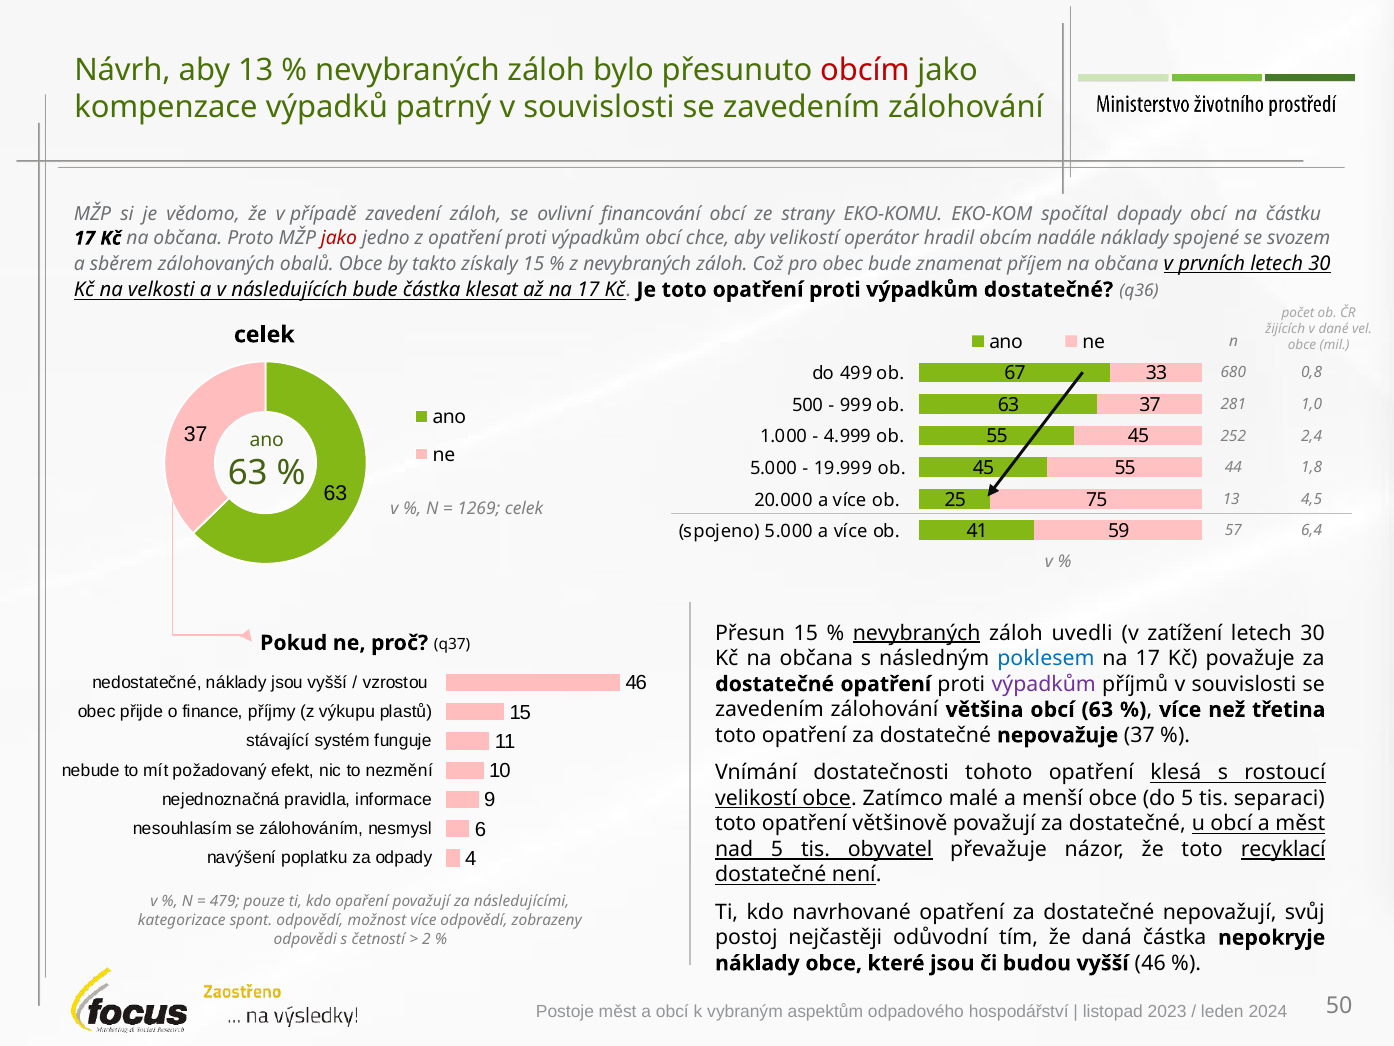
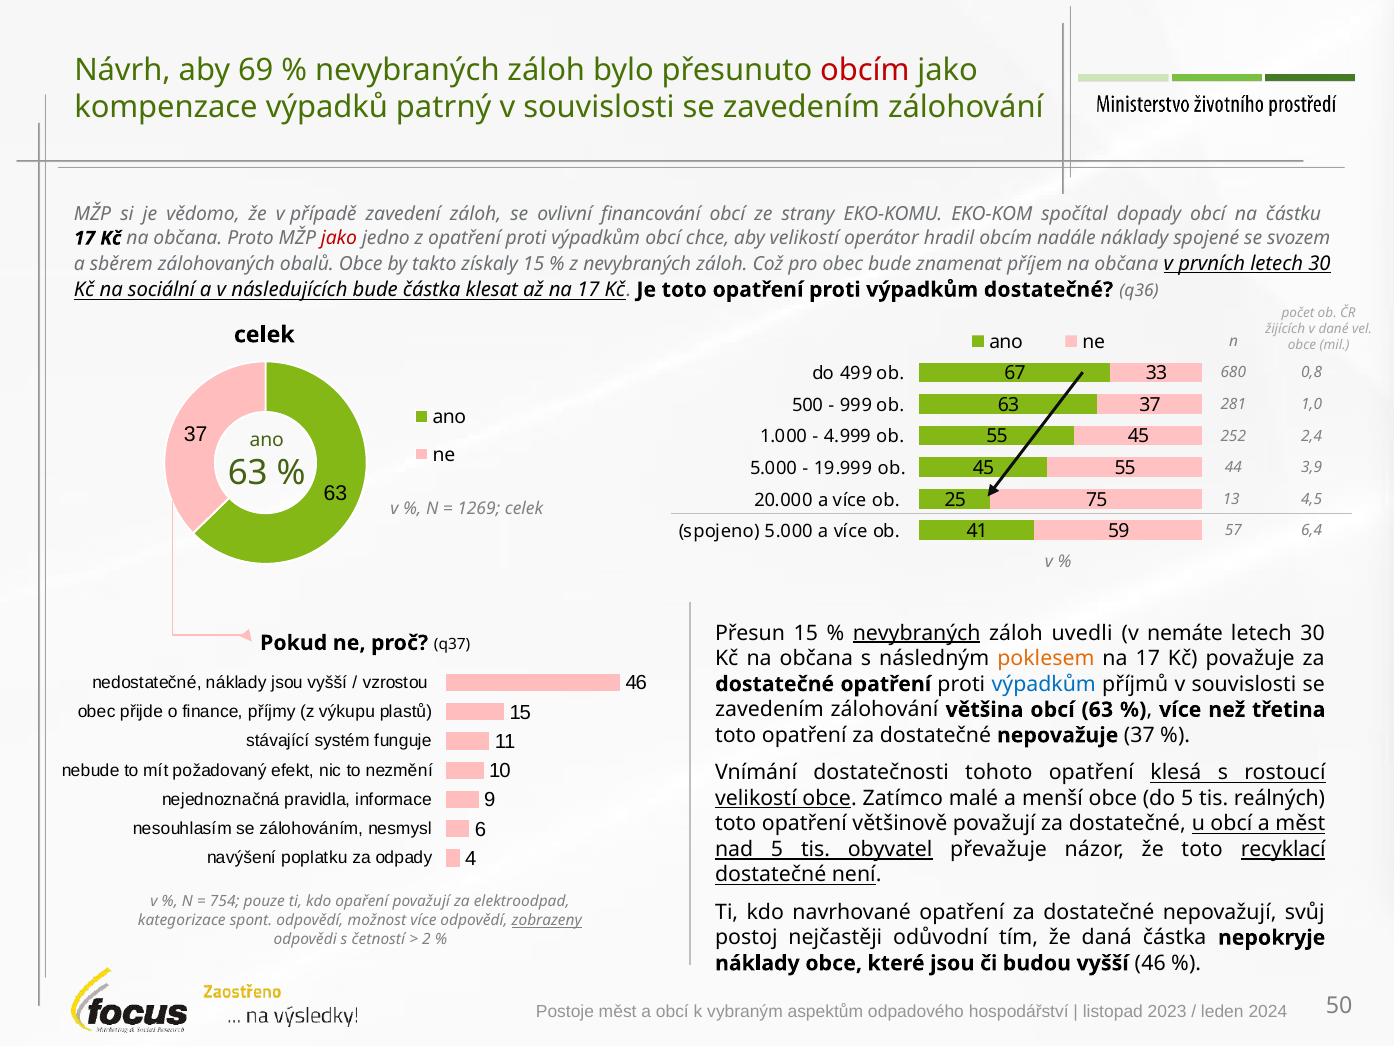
aby 13: 13 -> 69
velkosti: velkosti -> sociální
1,8: 1,8 -> 3,9
zatížení: zatížení -> nemáte
poklesem colour: blue -> orange
výpadkům at (1044, 684) colour: purple -> blue
separaci: separaci -> reálných
479: 479 -> 754
následujícími: následujícími -> elektroodpad
zobrazeny underline: none -> present
